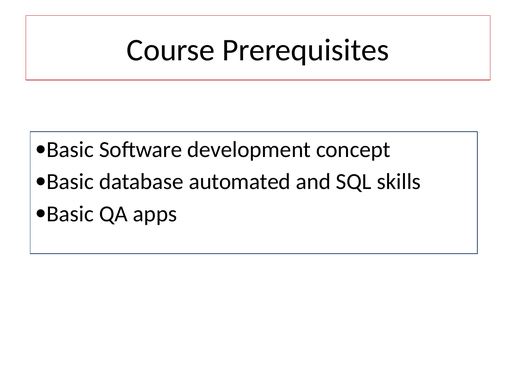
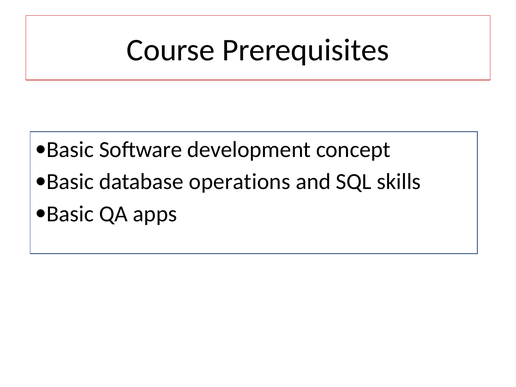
automated: automated -> operations
